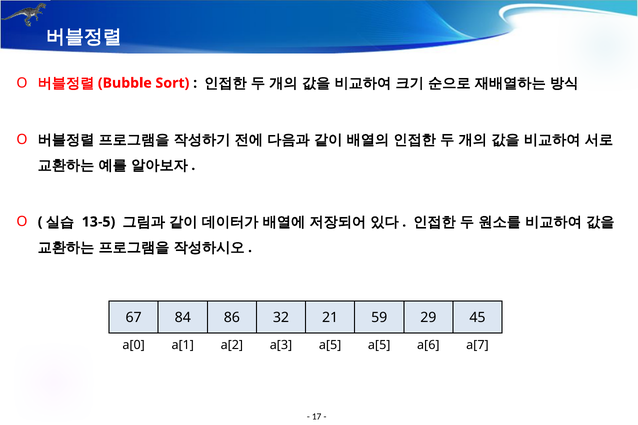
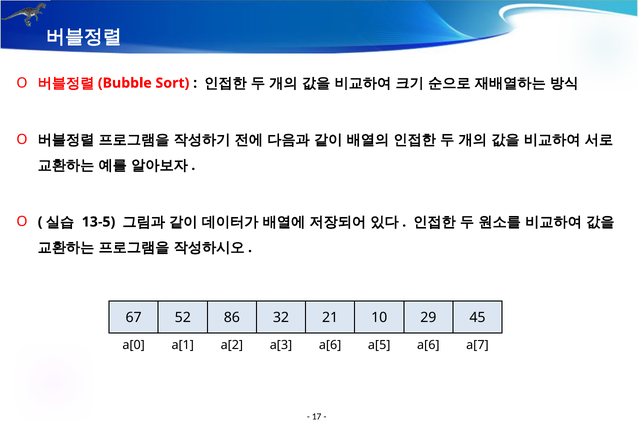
84: 84 -> 52
59: 59 -> 10
a[3 a[5: a[5 -> a[6
